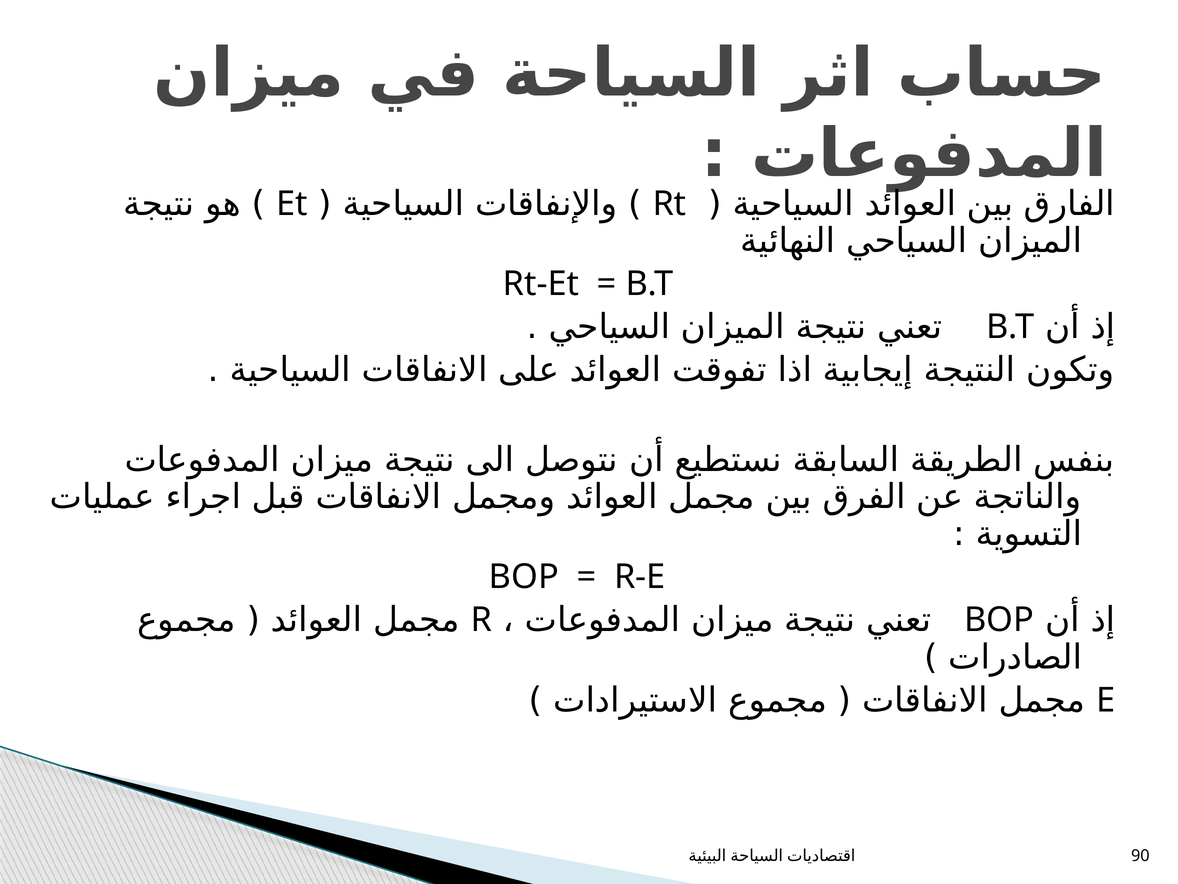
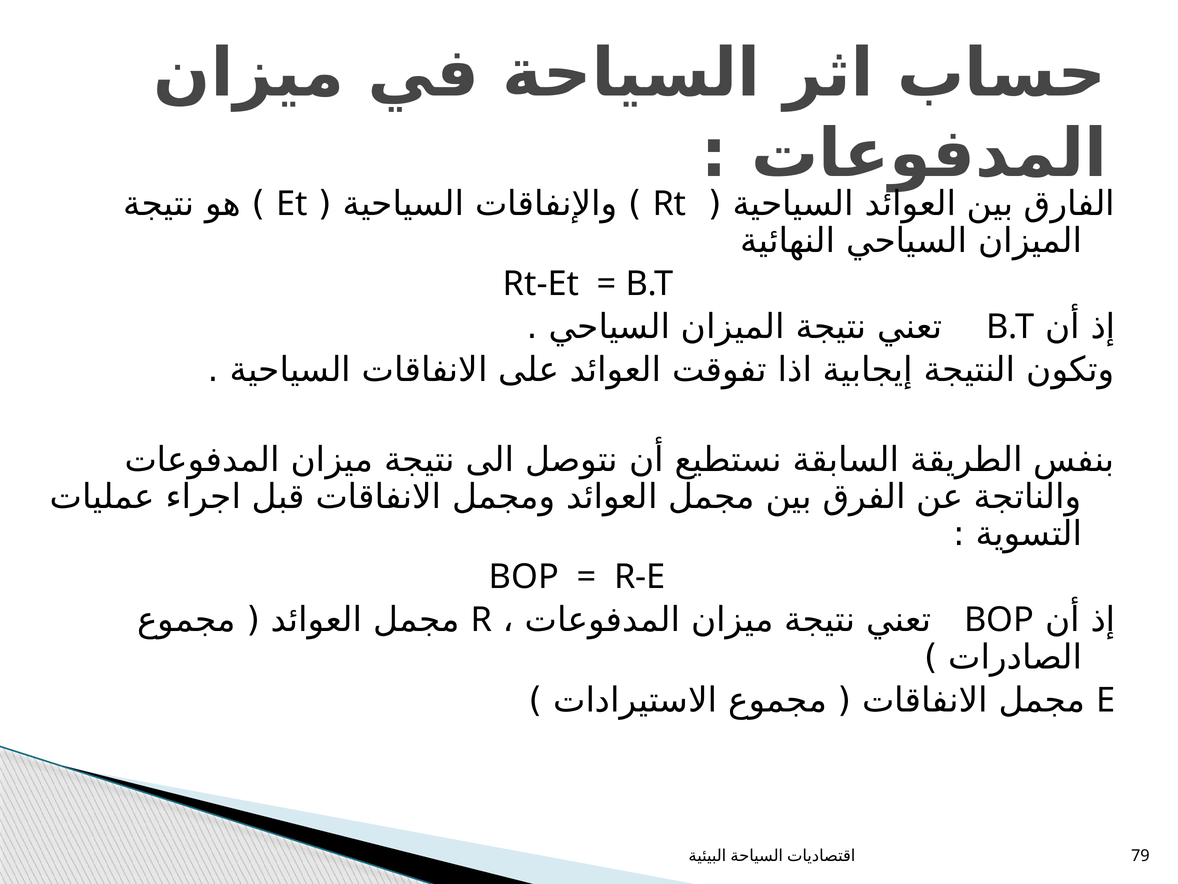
90: 90 -> 79
